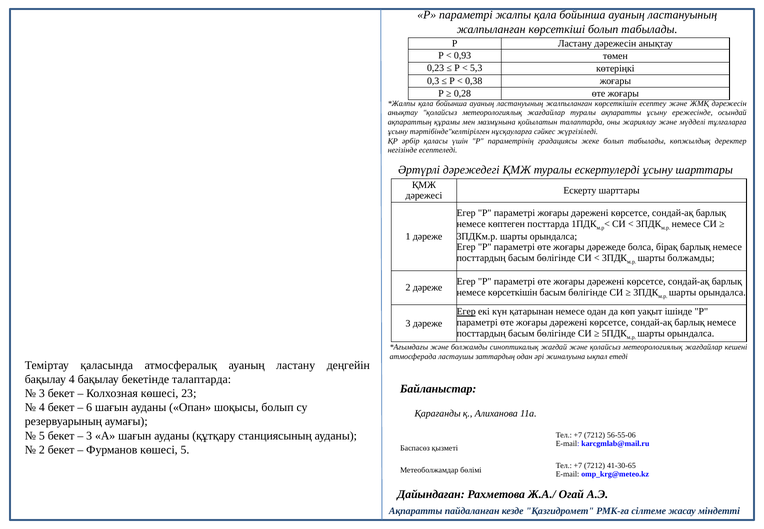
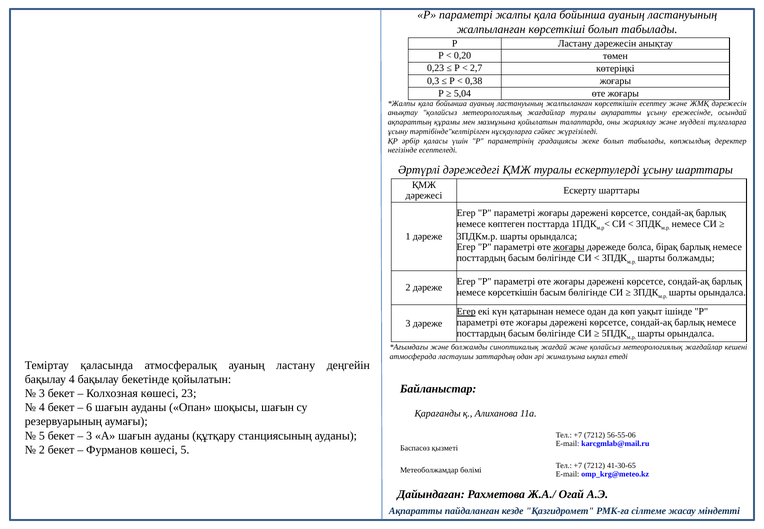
0,93: 0,93 -> 0,20
5,3: 5,3 -> 2,7
0,28: 0,28 -> 5,04
жоғары at (569, 247) underline: none -> present
бекетінде талаптарда: талаптарда -> қойылатын
шоқысы болып: болып -> шағын
